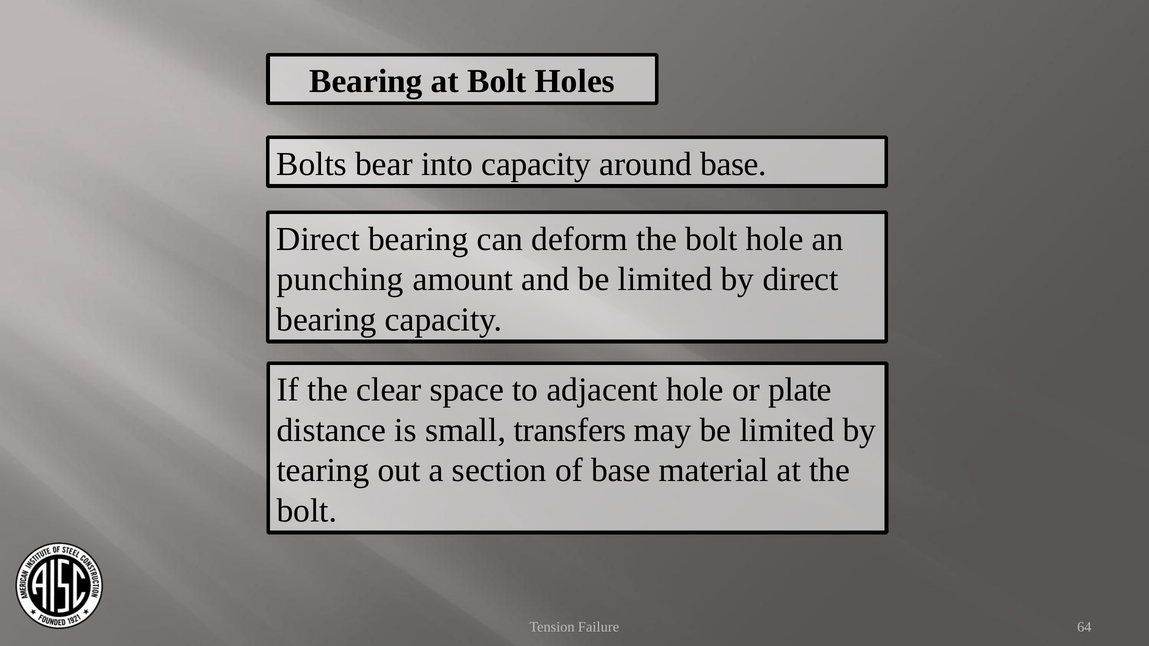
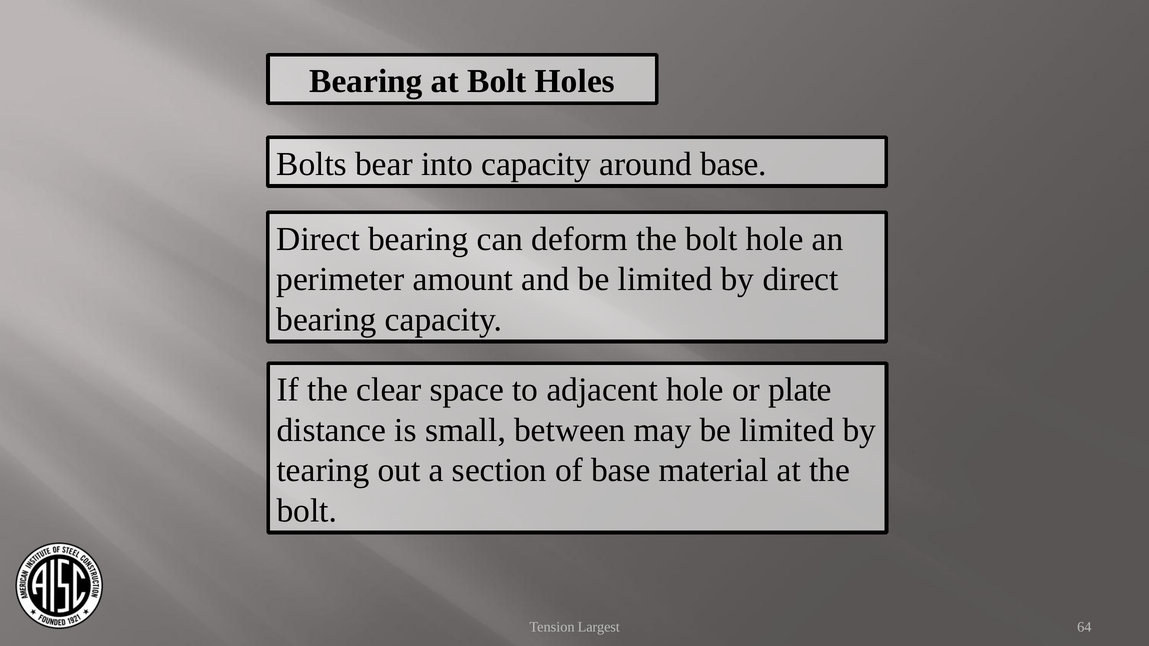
punching: punching -> perimeter
transfers: transfers -> between
Failure: Failure -> Largest
